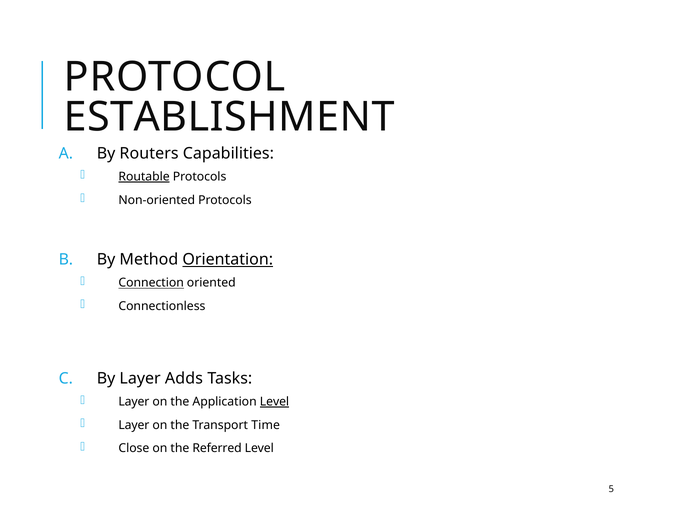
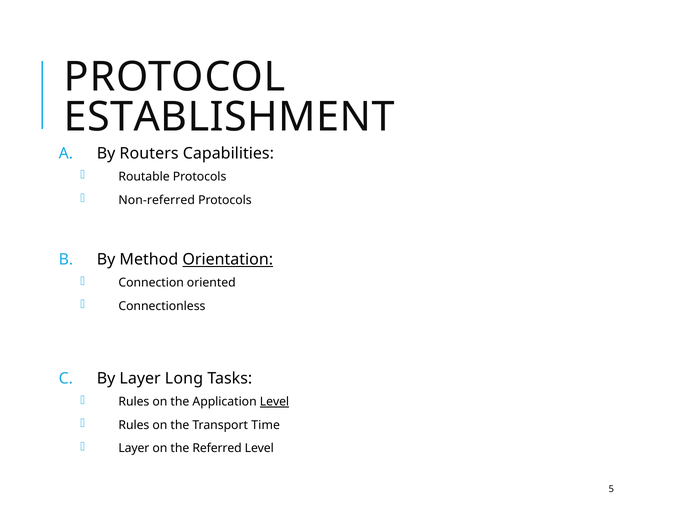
Routable underline: present -> none
Non-oriented: Non-oriented -> Non-referred
Connection underline: present -> none
Adds: Adds -> Long
Layer at (134, 402): Layer -> Rules
Layer at (134, 425): Layer -> Rules
Close at (134, 448): Close -> Layer
